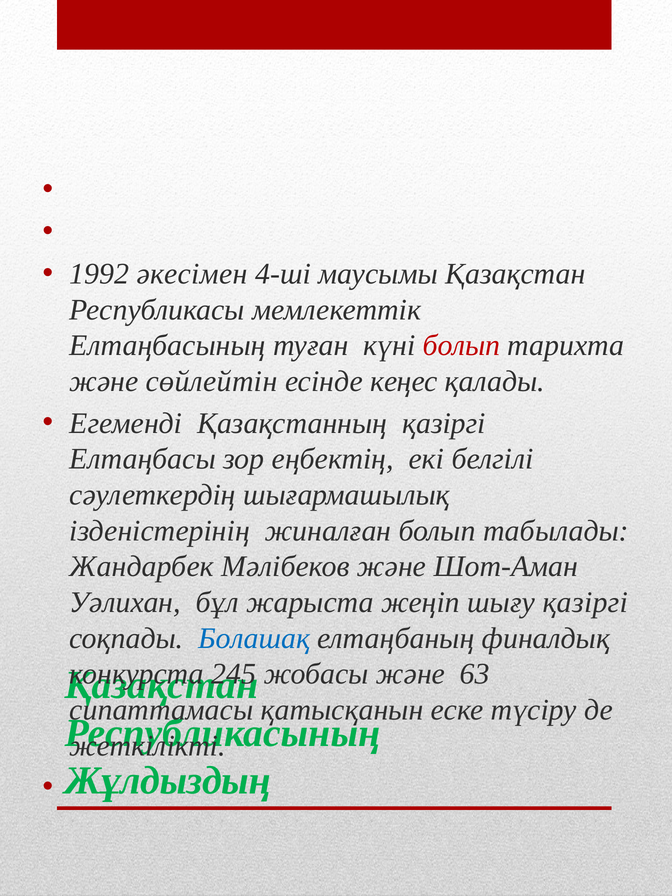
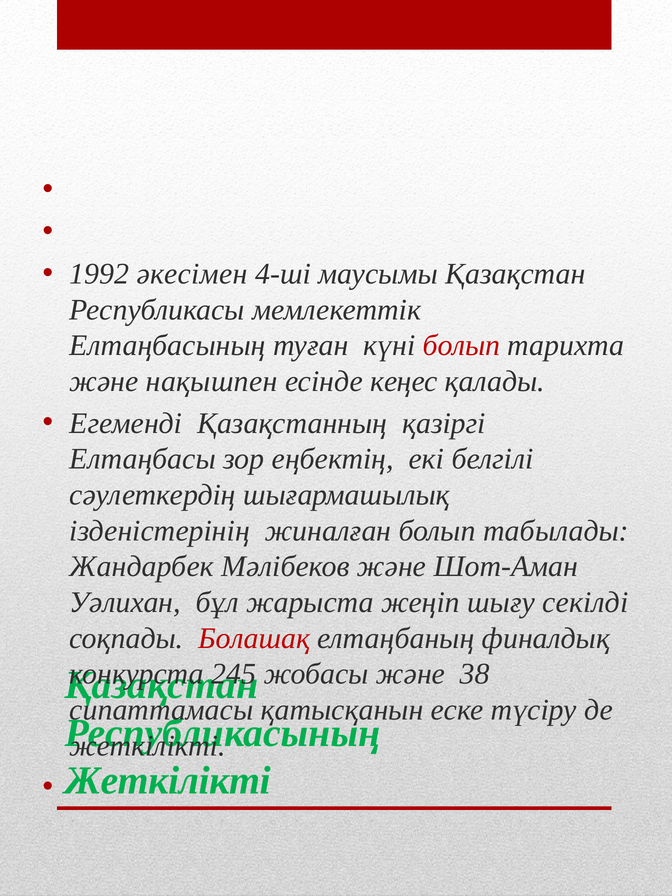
сөйлейтін: сөйлейтін -> нақышпен
шығу қазіргі: қазіргі -> секілді
Болашақ colour: blue -> red
63: 63 -> 38
Жұлдыздың at (168, 781): Жұлдыздың -> Жеткілікті
